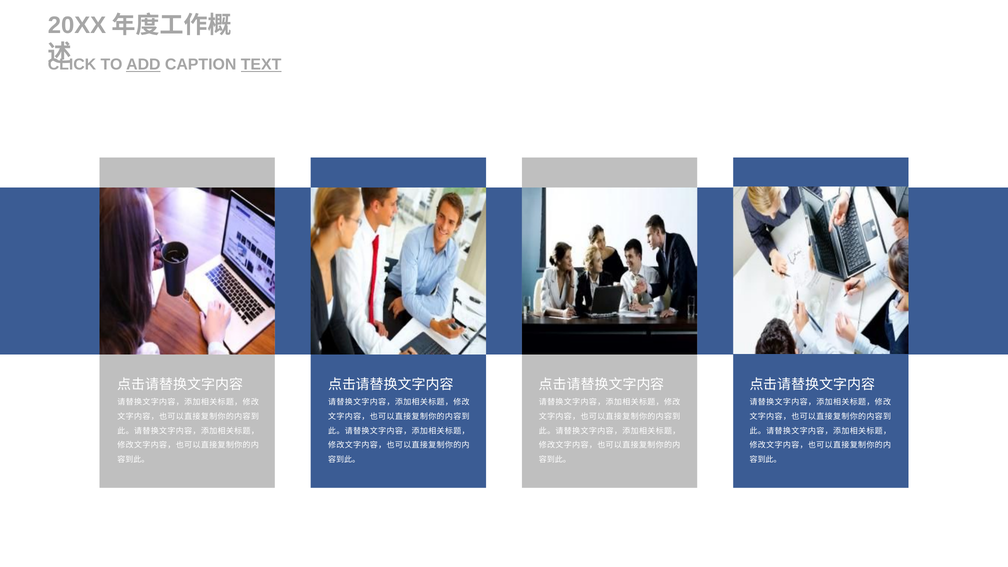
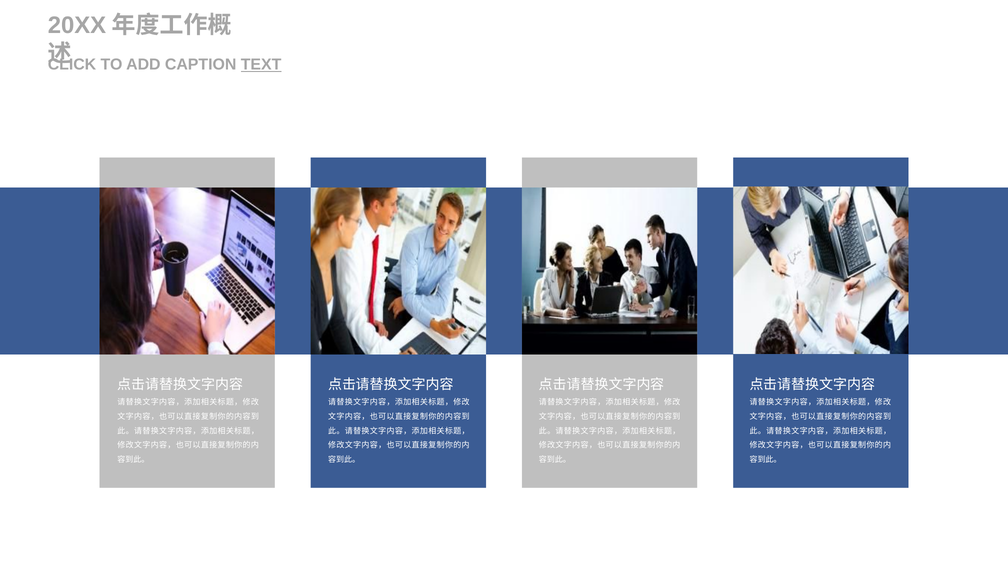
ADD underline: present -> none
